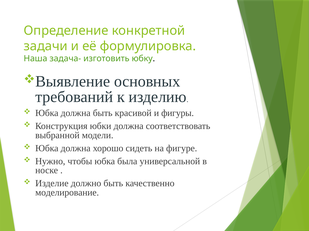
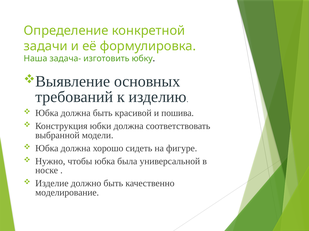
фигуры: фигуры -> пошива
